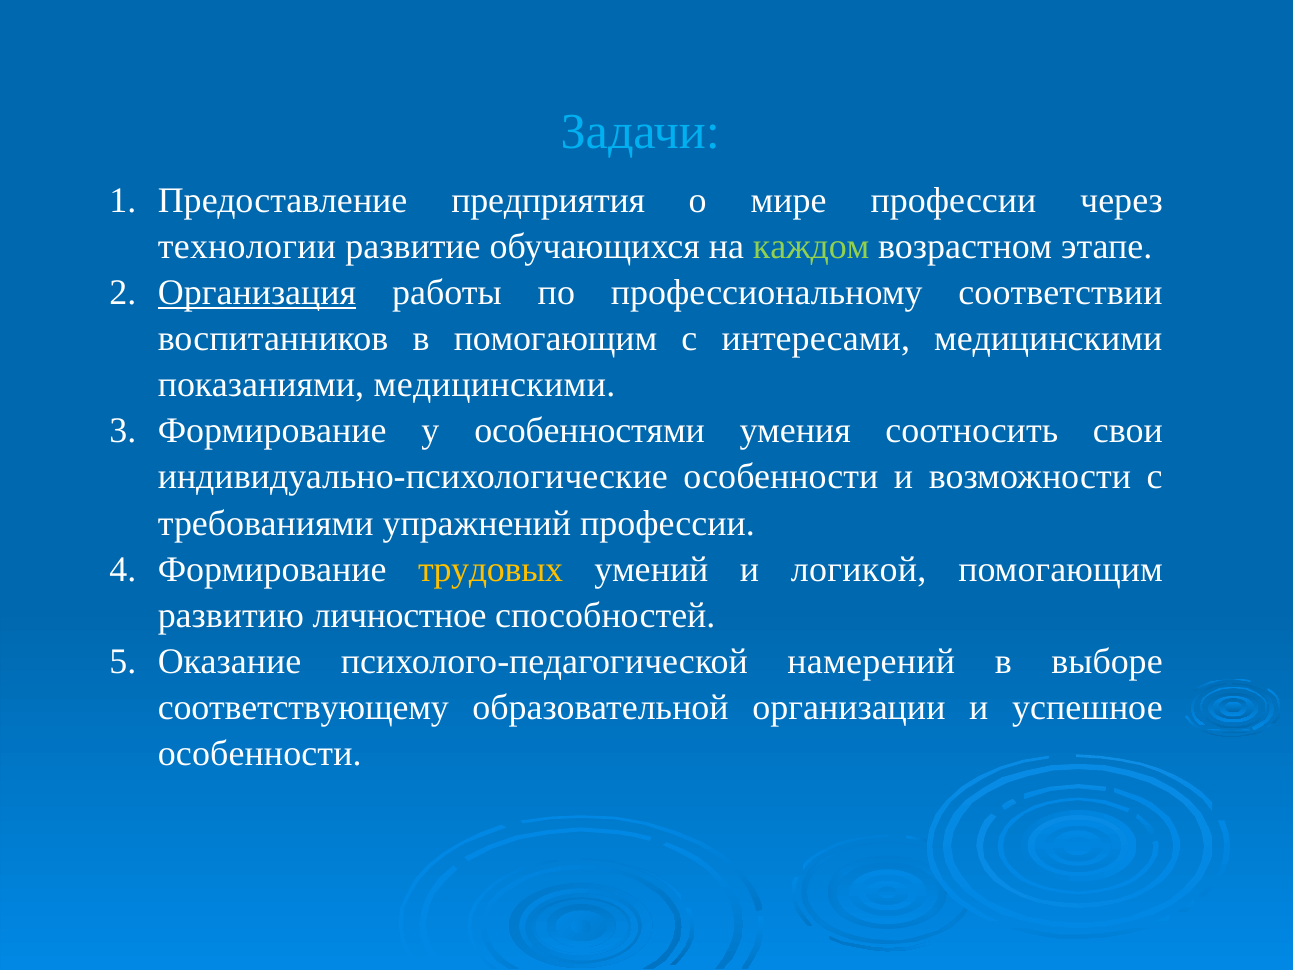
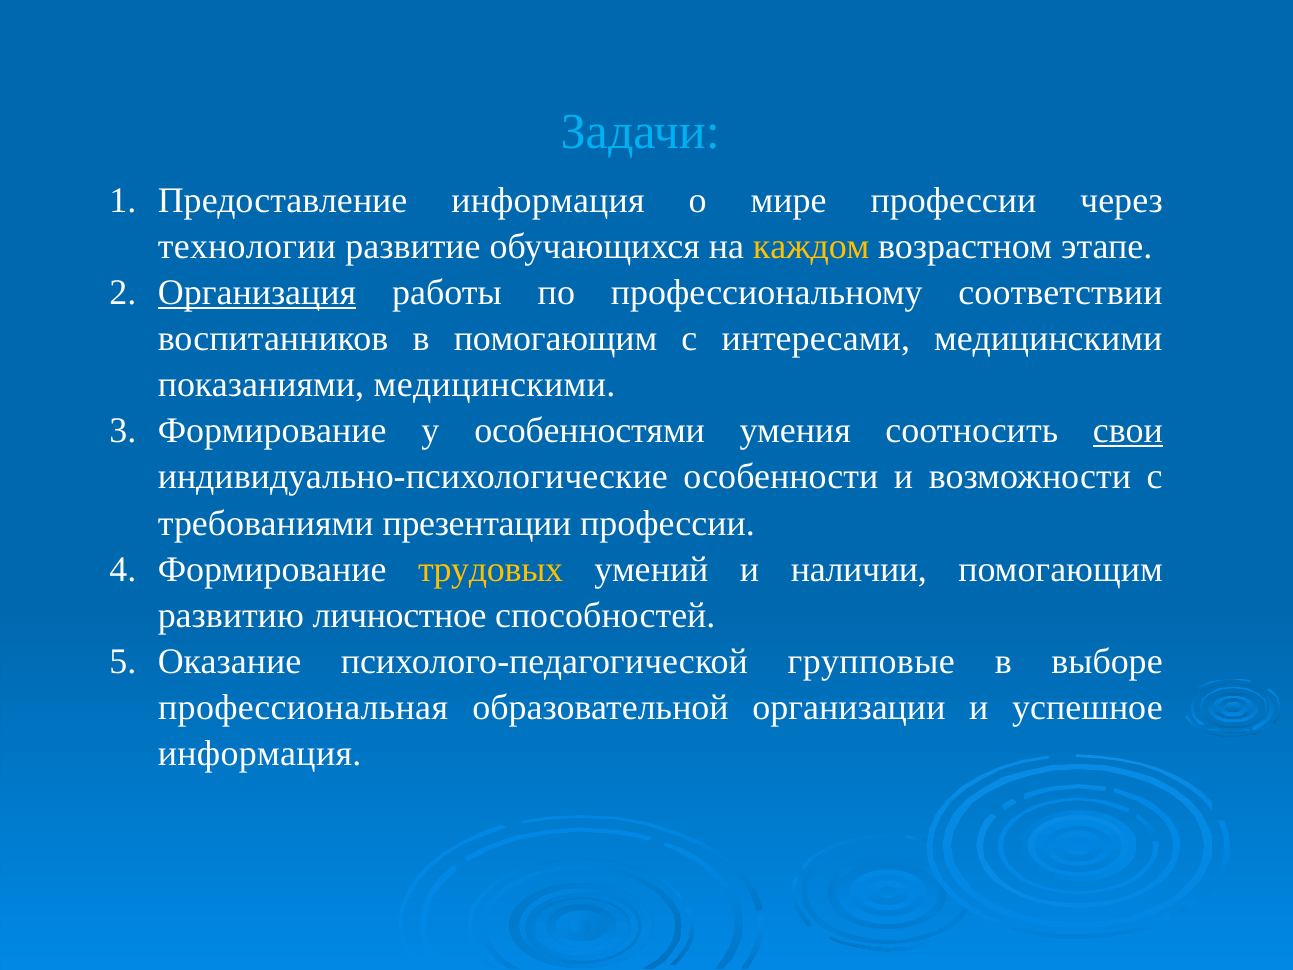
Предоставление предприятия: предприятия -> информация
каждом colour: light green -> yellow
свои underline: none -> present
упражнений: упражнений -> презентации
логикой: логикой -> наличии
намерений: намерений -> групповые
соответствующему: соответствующему -> профессиональная
особенности at (260, 754): особенности -> информация
